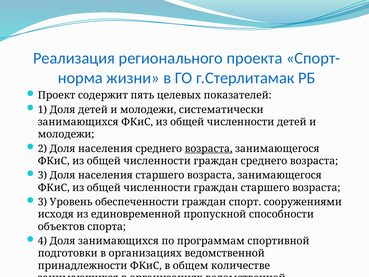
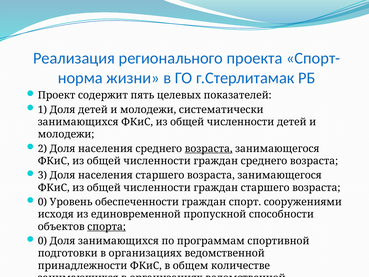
3 at (42, 202): 3 -> 0
спорта underline: none -> present
4 at (42, 241): 4 -> 0
